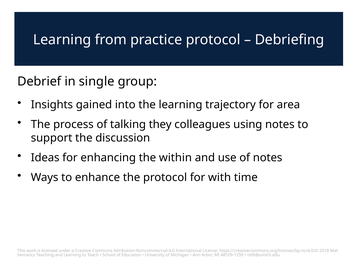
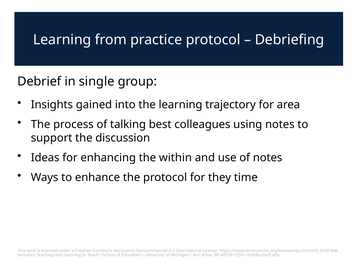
they: they -> best
with: with -> they
